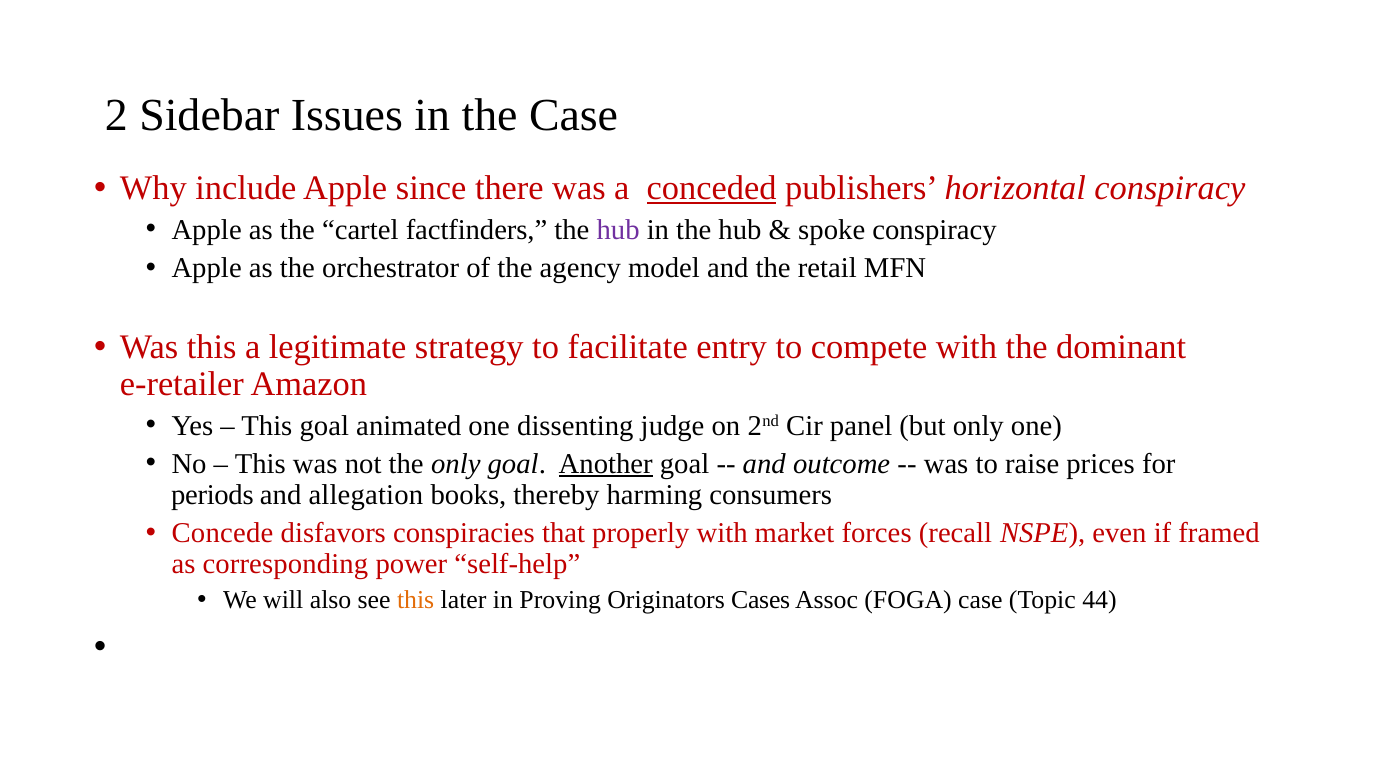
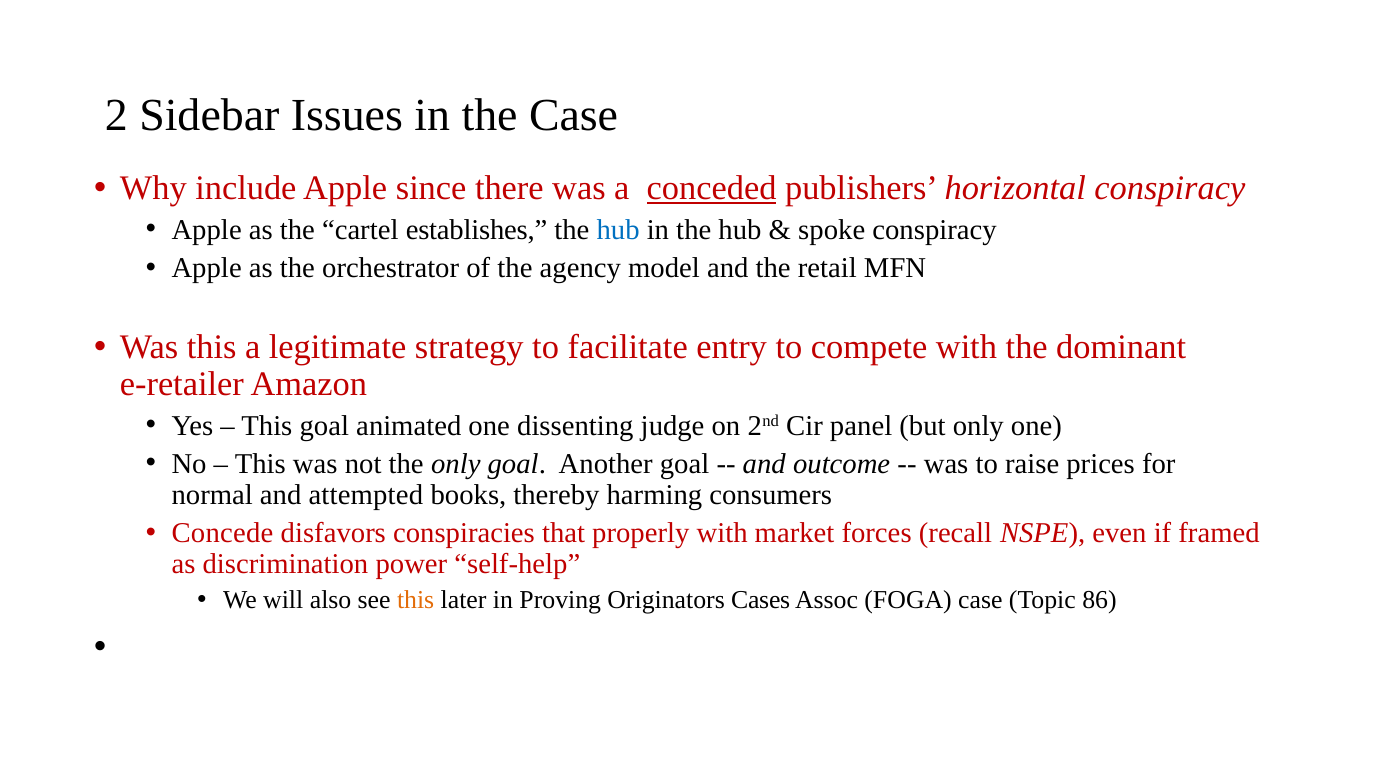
factfinders: factfinders -> establishes
hub at (618, 230) colour: purple -> blue
Another underline: present -> none
periods: periods -> normal
allegation: allegation -> attempted
corresponding: corresponding -> discrimination
44: 44 -> 86
